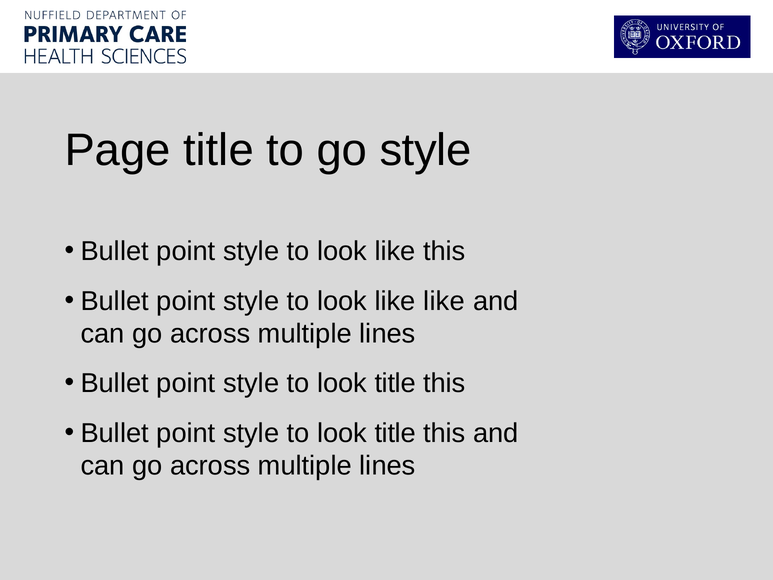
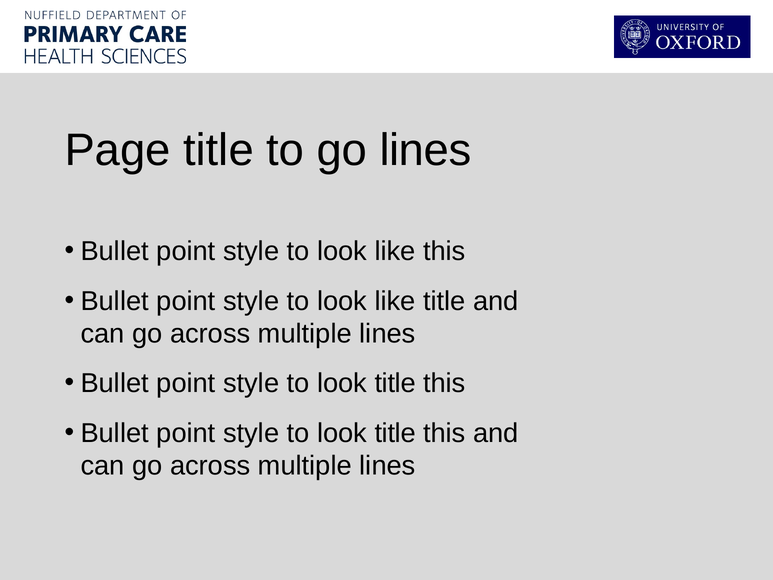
go style: style -> lines
like like: like -> title
